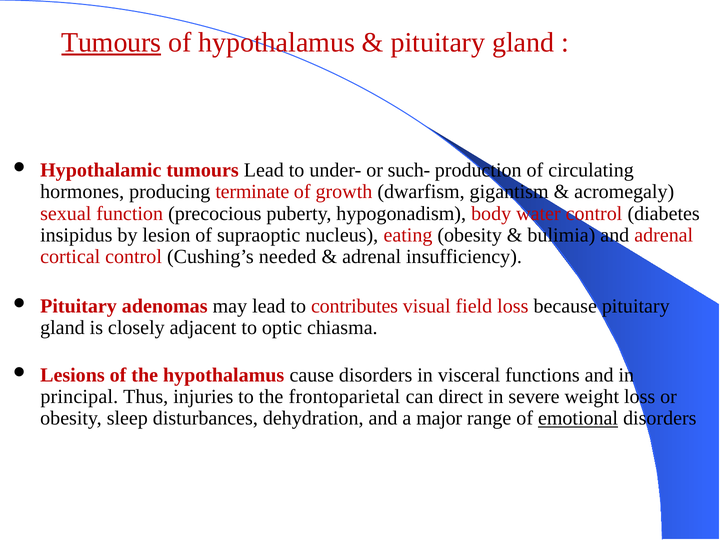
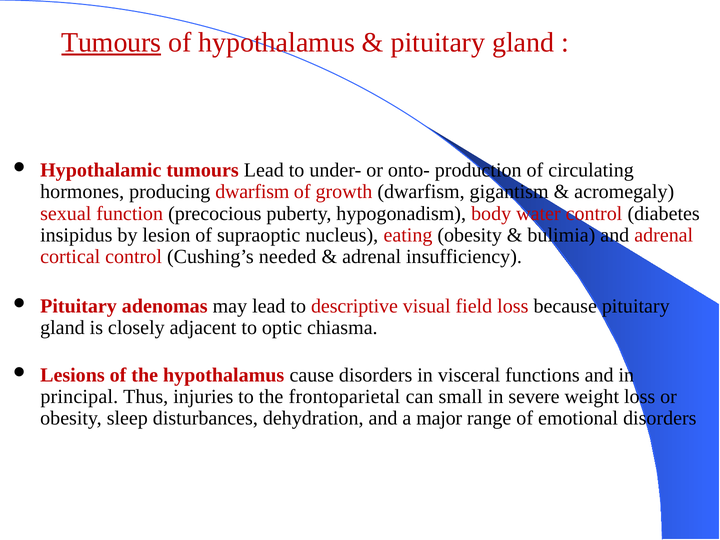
such-: such- -> onto-
producing terminate: terminate -> dwarfism
contributes: contributes -> descriptive
direct: direct -> small
emotional underline: present -> none
